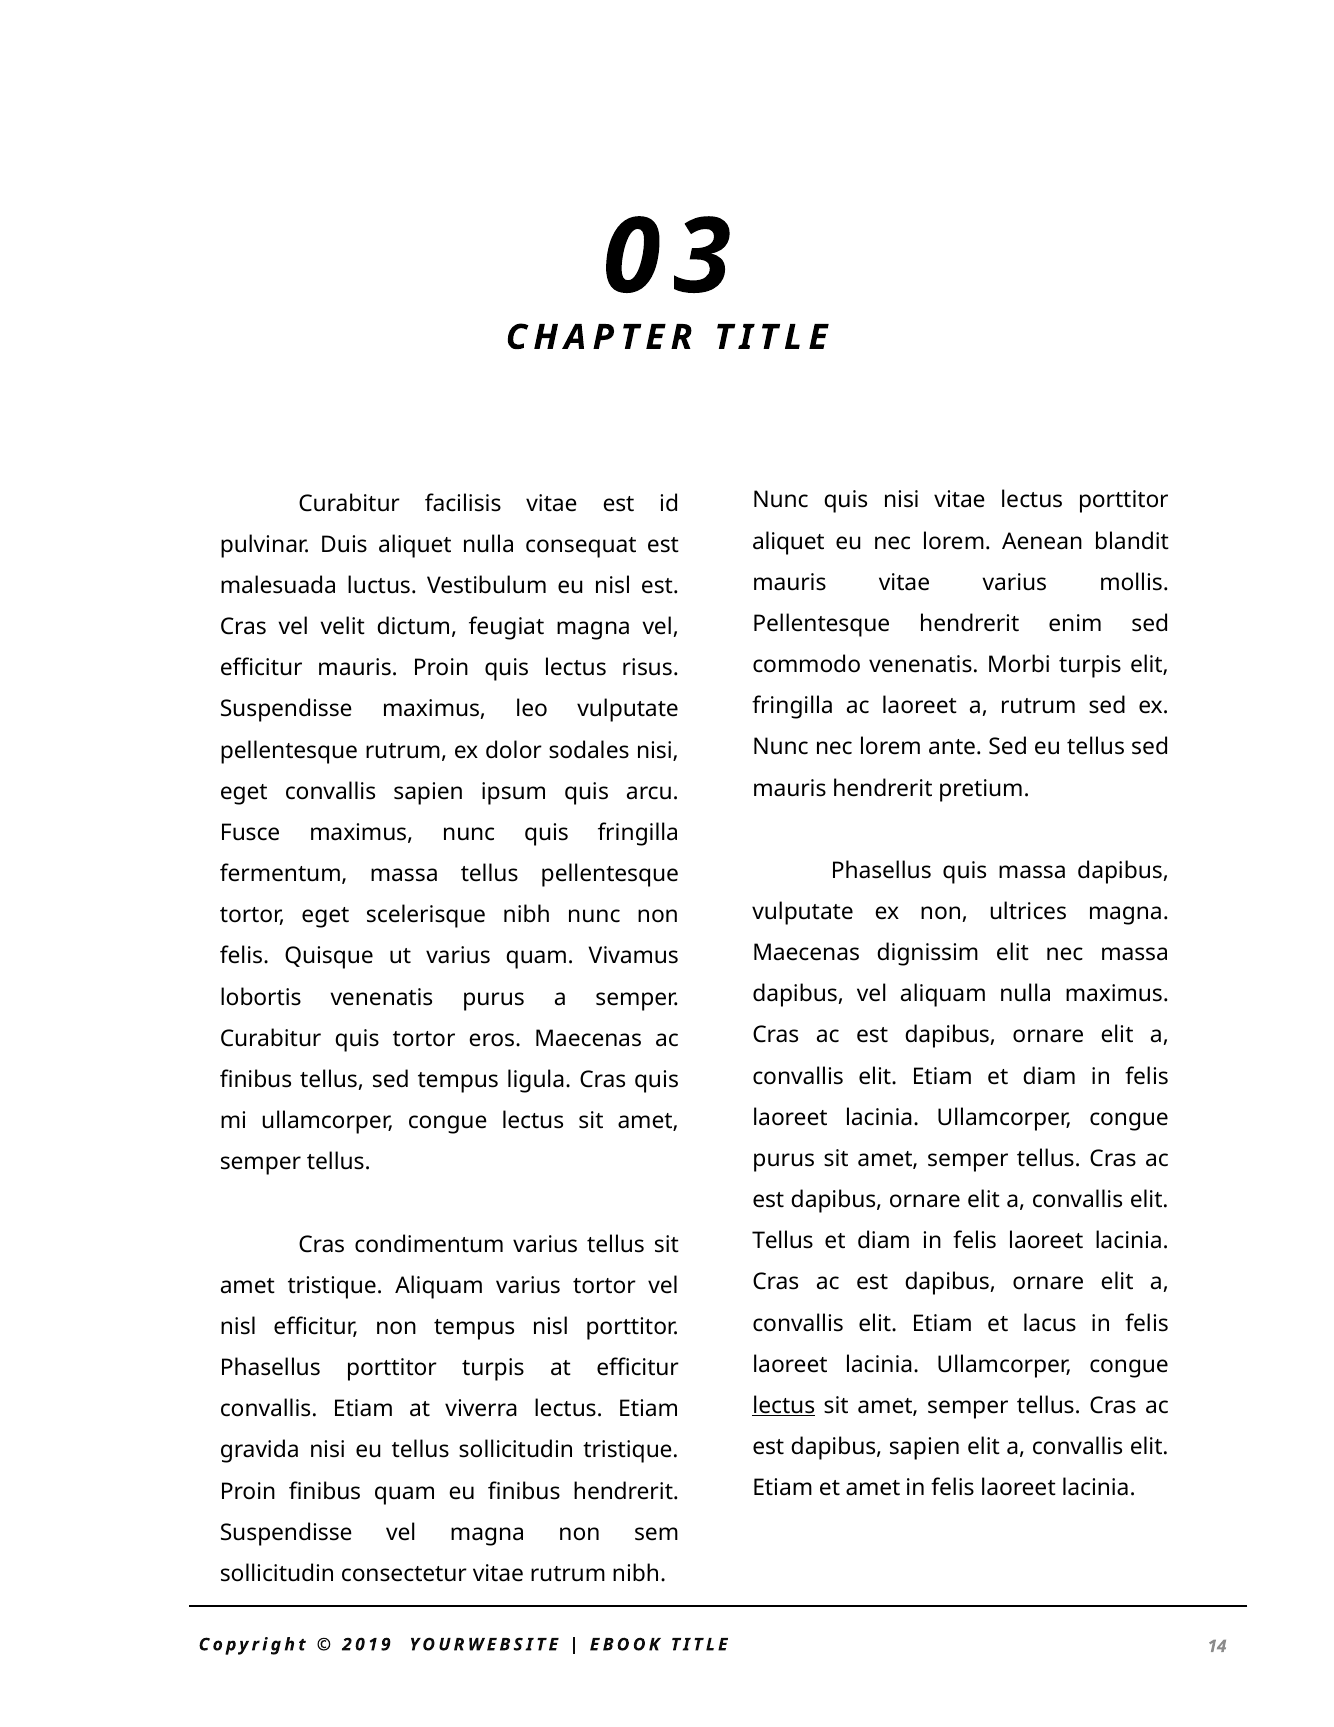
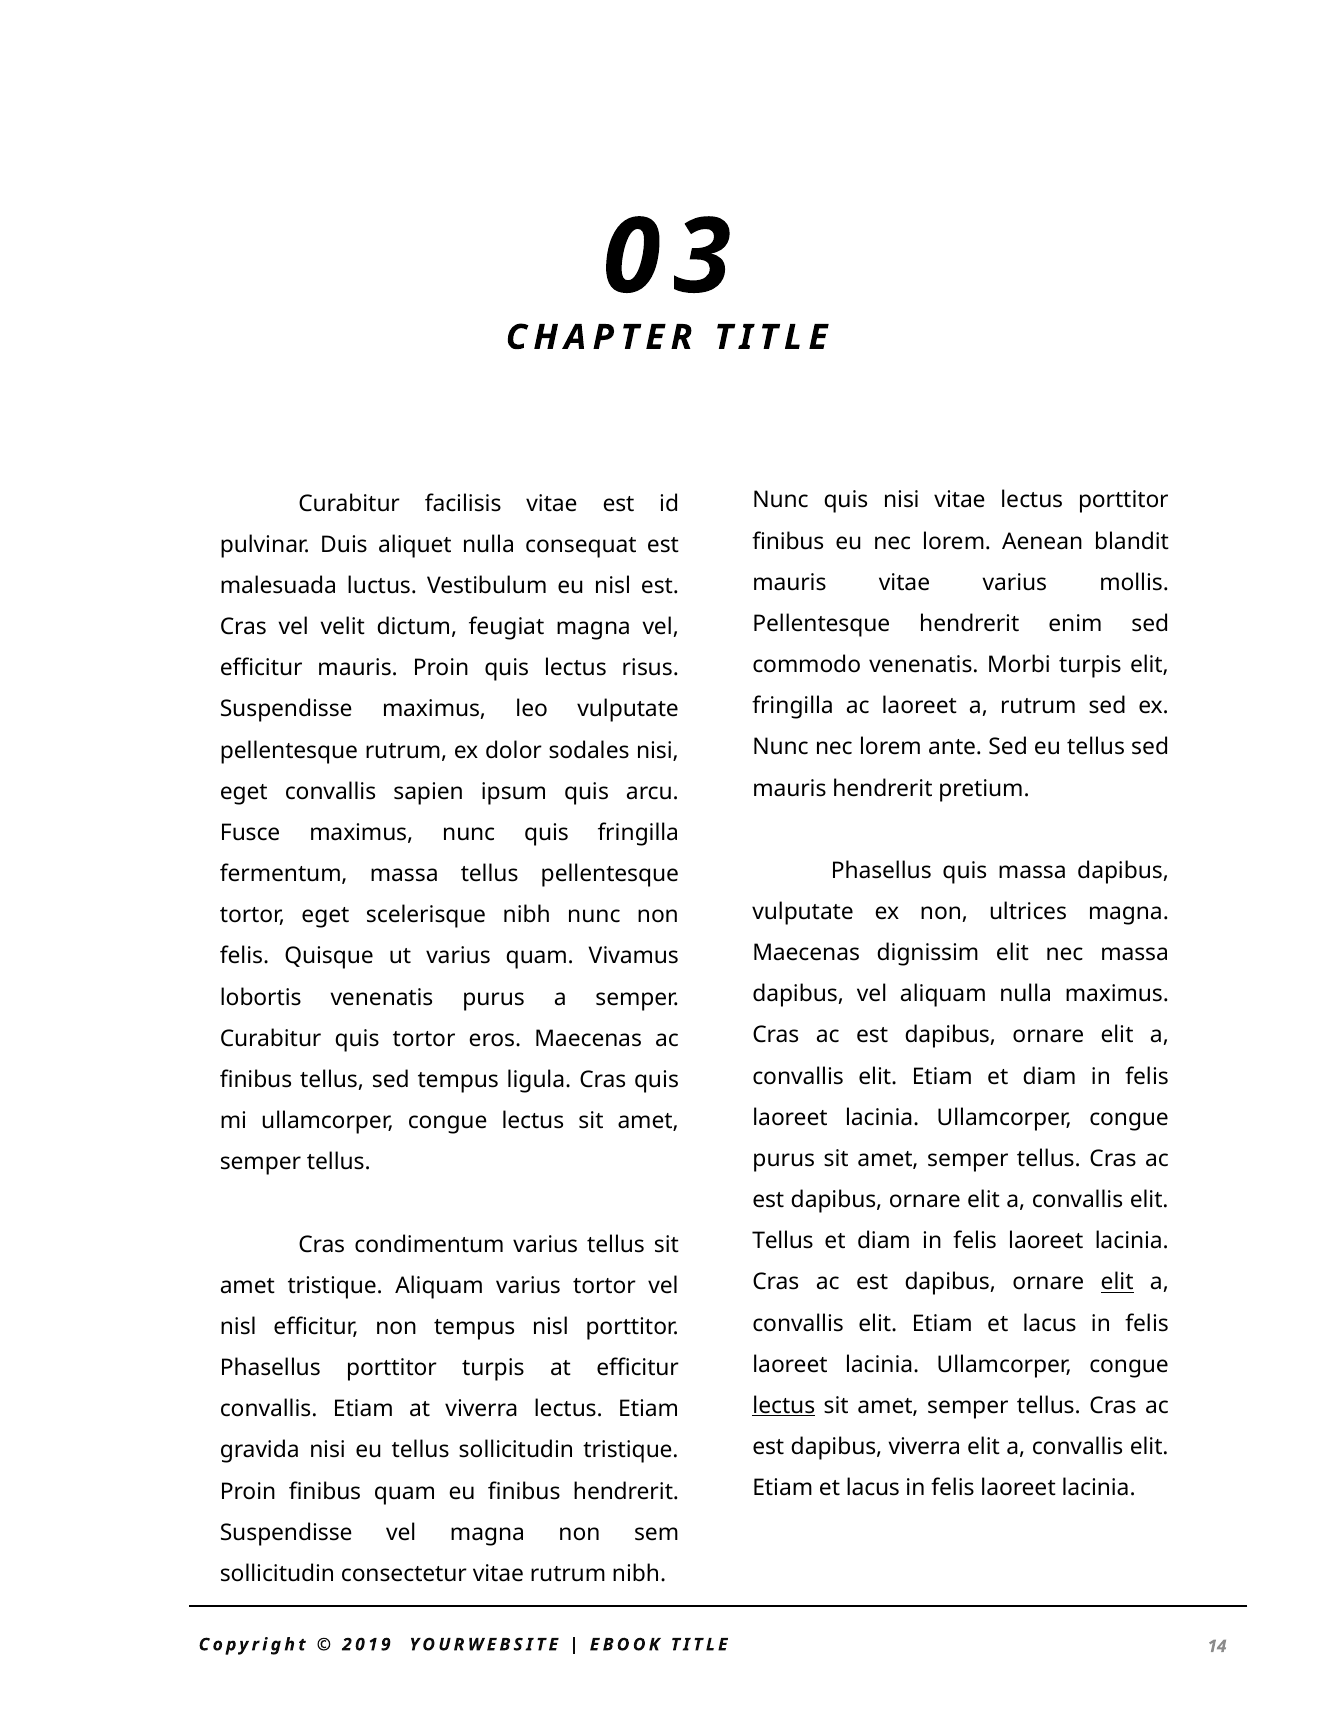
aliquet at (788, 541): aliquet -> finibus
elit at (1117, 1282) underline: none -> present
dapibus sapien: sapien -> viverra
amet at (873, 1488): amet -> lacus
